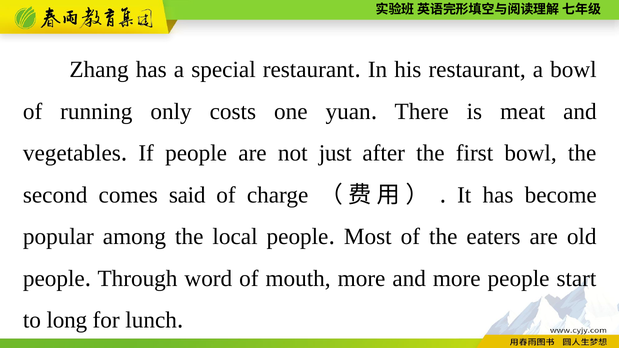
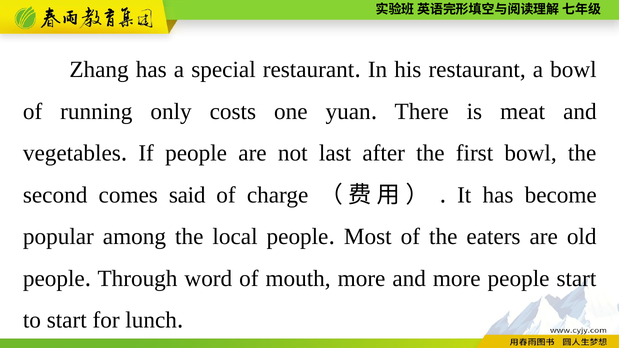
just: just -> last
to long: long -> start
